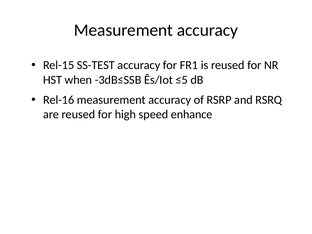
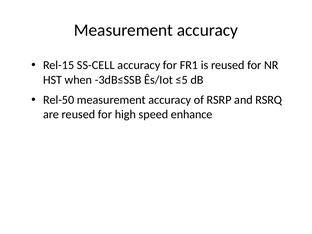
SS-TEST: SS-TEST -> SS-CELL
Rel-16: Rel-16 -> Rel-50
